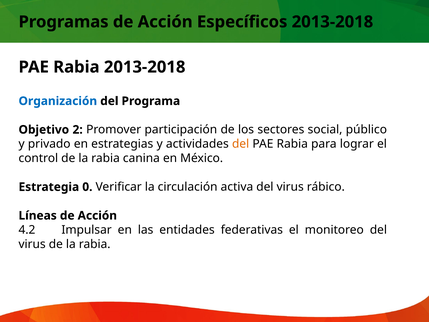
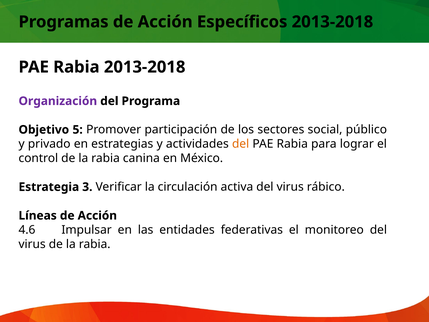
Organización colour: blue -> purple
2: 2 -> 5
0: 0 -> 3
4.2: 4.2 -> 4.6
